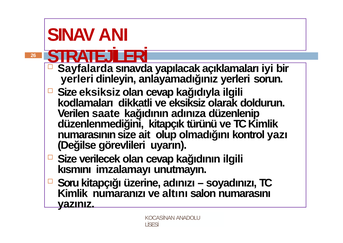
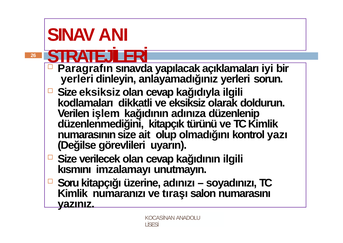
Sayfalarda: Sayfalarda -> Paragrafın
saate: saate -> işlem
altını: altını -> tıraşı
